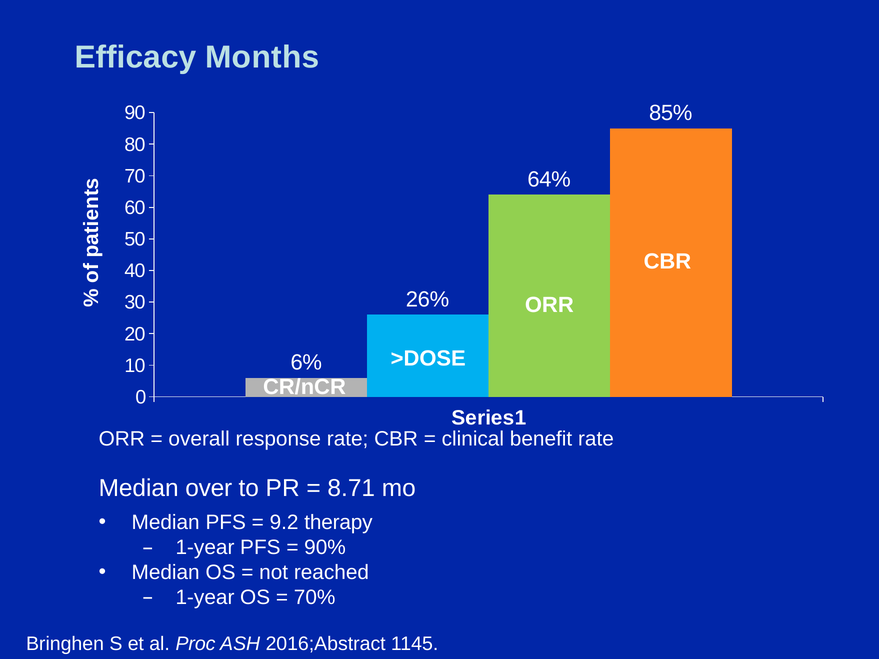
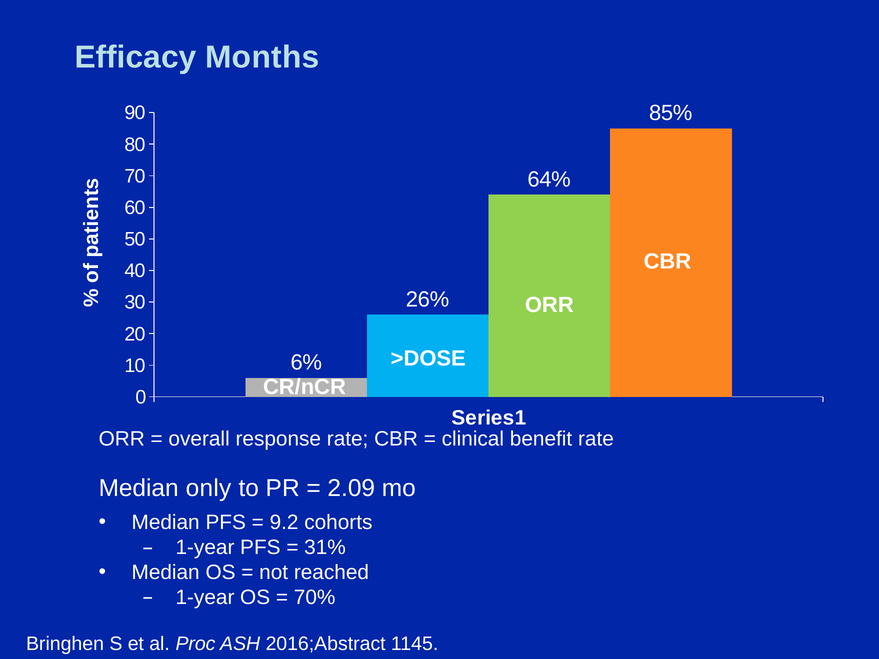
over: over -> only
8.71: 8.71 -> 2.09
therapy: therapy -> cohorts
90%: 90% -> 31%
